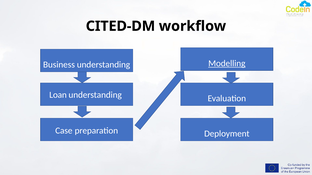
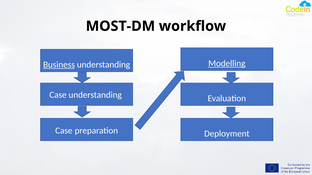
CITED-DM: CITED-DM -> MOST-DM
Business underline: none -> present
Loan at (58, 95): Loan -> Case
